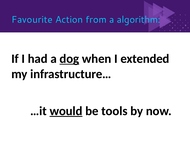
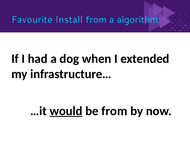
Action: Action -> Install
dog underline: present -> none
be tools: tools -> from
